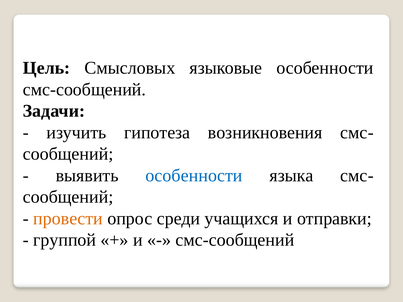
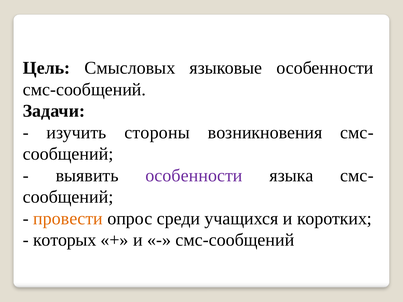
гипотеза: гипотеза -> стороны
особенности at (194, 176) colour: blue -> purple
отправки: отправки -> коротких
группой: группой -> которых
